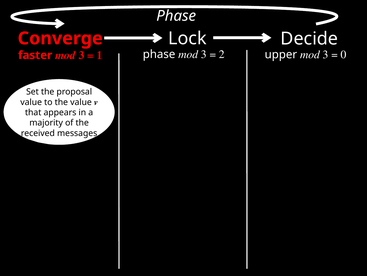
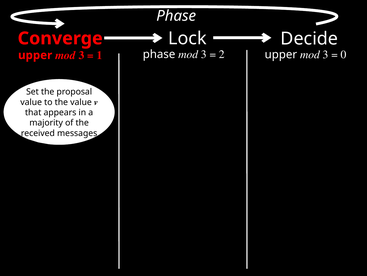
faster at (35, 55): faster -> upper
